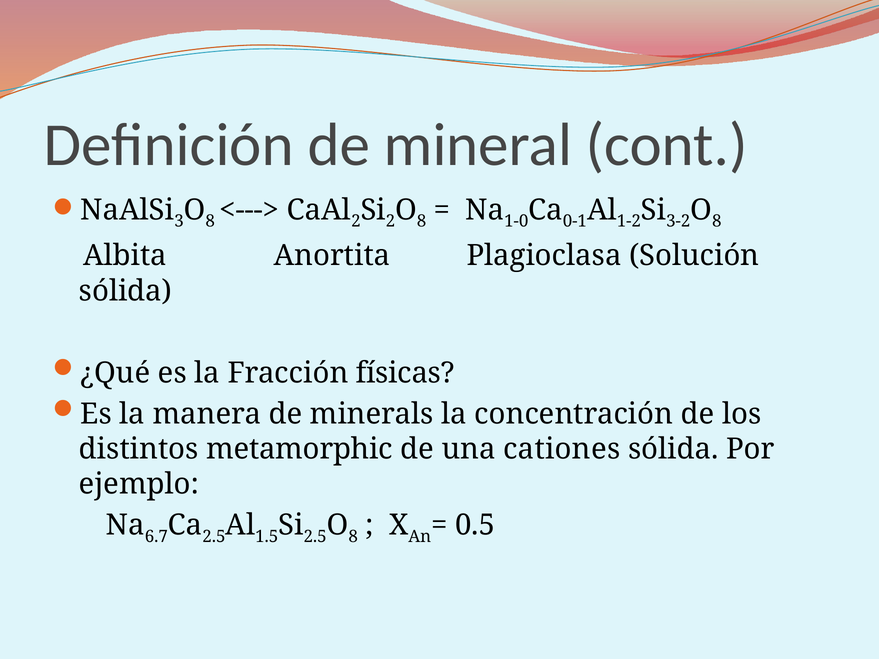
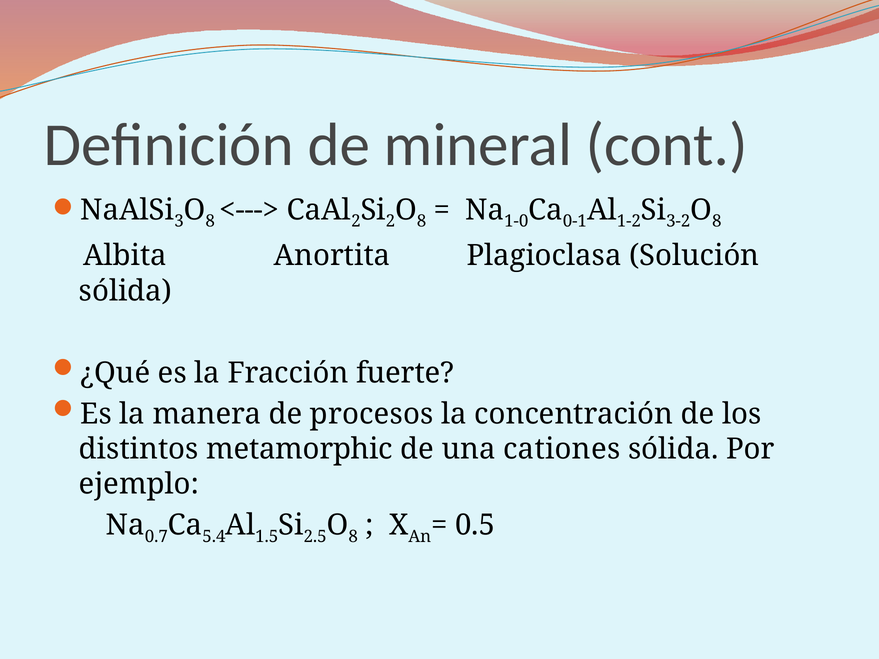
físicas: físicas -> fuerte
minerals: minerals -> procesos
6.7: 6.7 -> 0.7
2.5 at (214, 537): 2.5 -> 5.4
